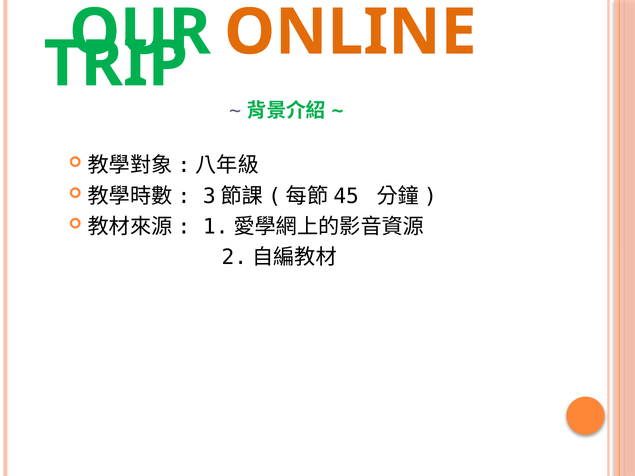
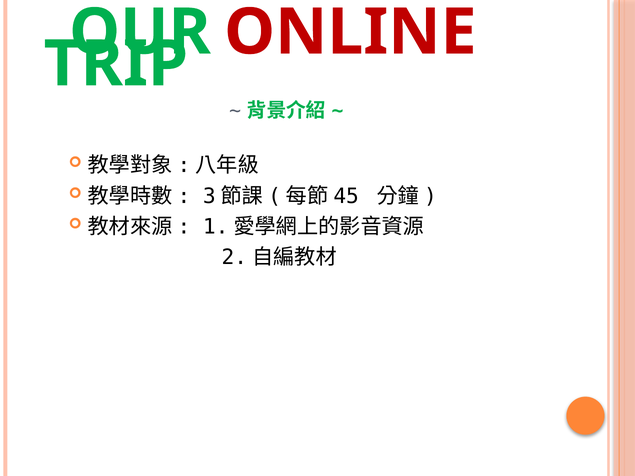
ONLINE colour: orange -> red
